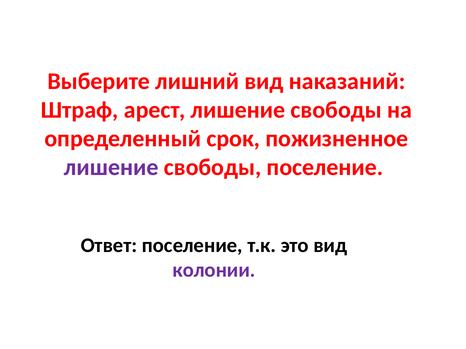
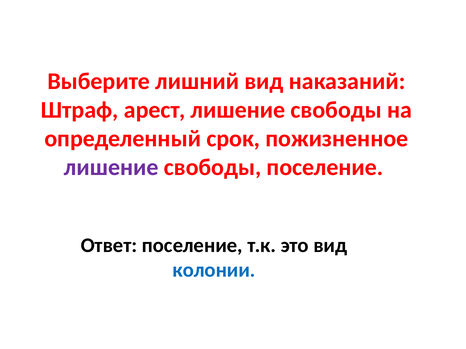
колонии colour: purple -> blue
